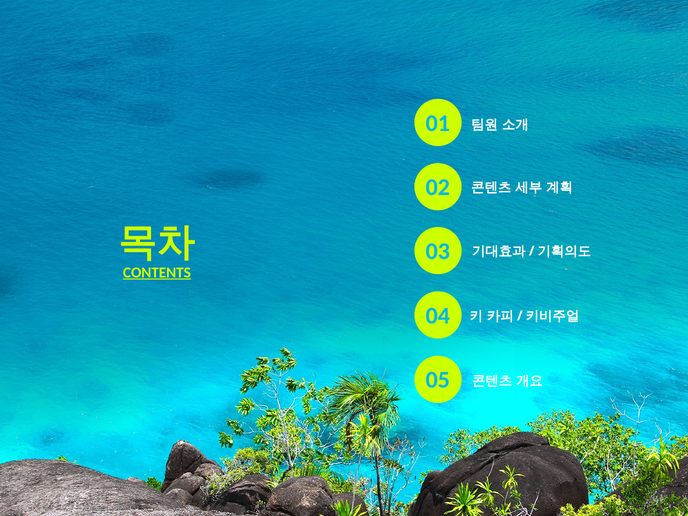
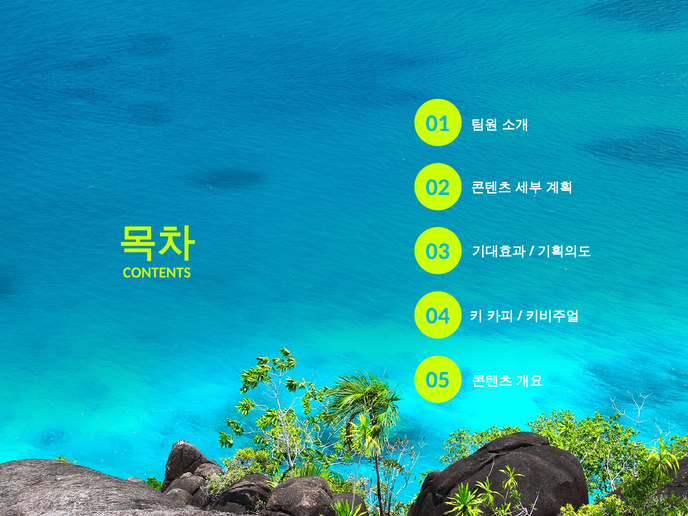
CONTENTS underline: present -> none
